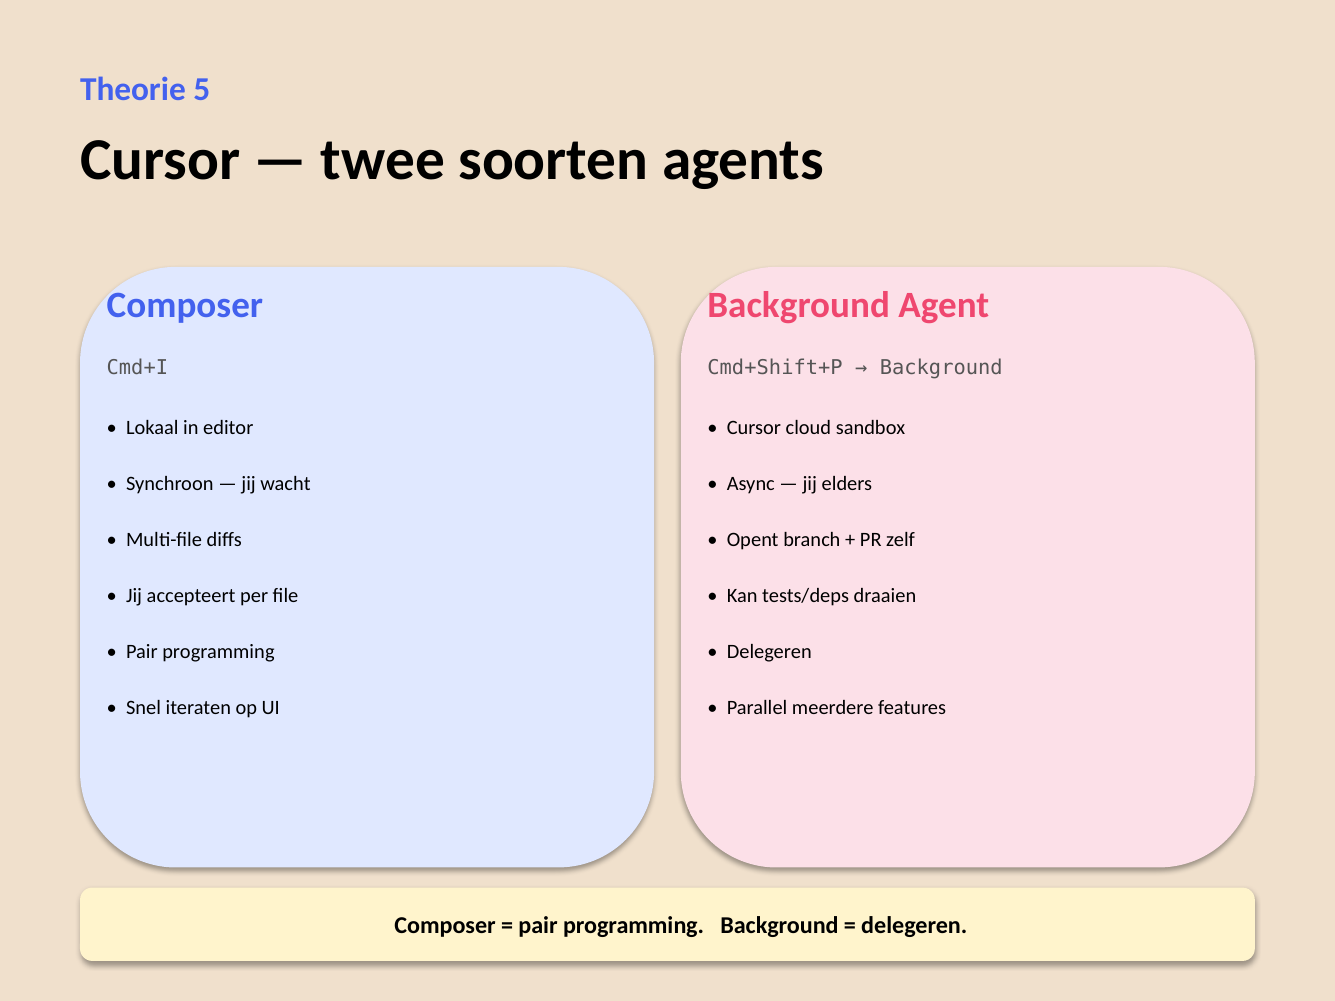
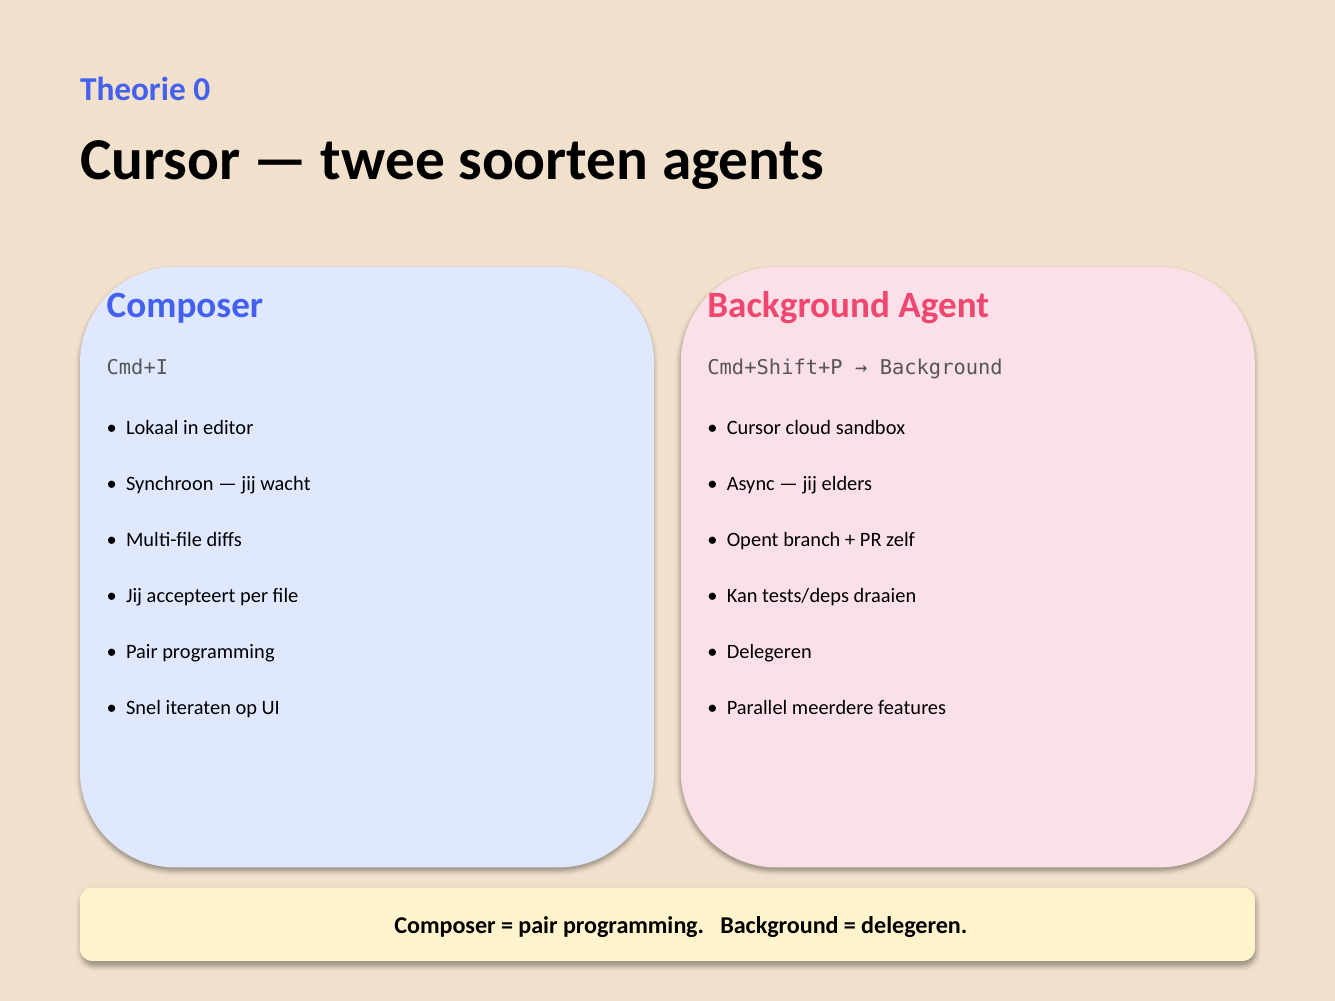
5: 5 -> 0
